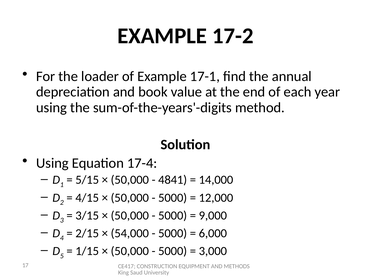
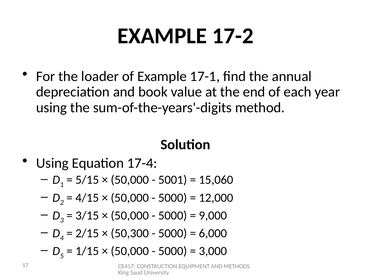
4841: 4841 -> 5001
14,000: 14,000 -> 15,060
54,000: 54,000 -> 50,300
